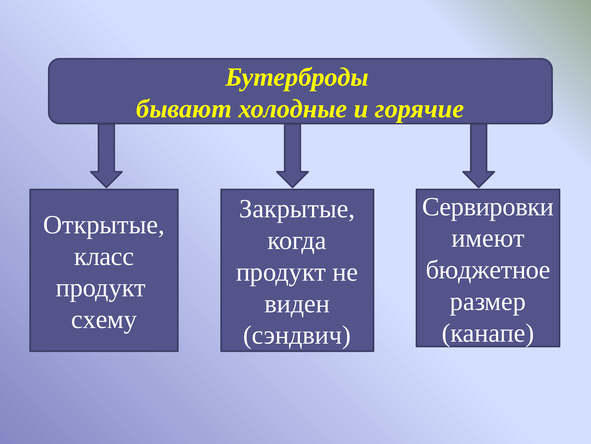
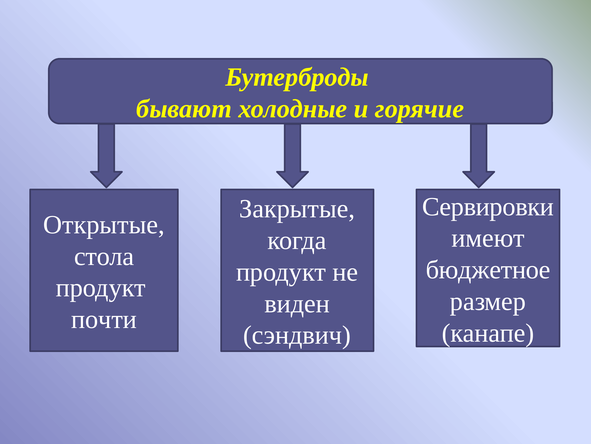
класс: класс -> стола
схему: схему -> почти
